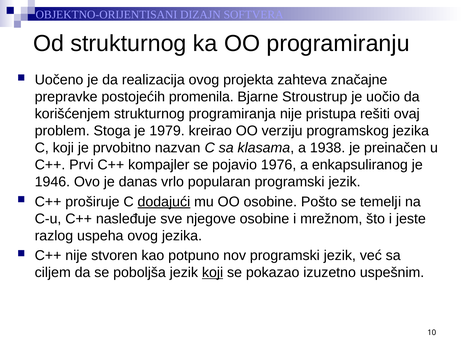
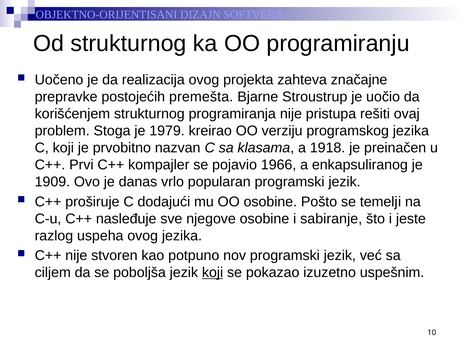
promenila: promenila -> premešta
1938: 1938 -> 1918
1976: 1976 -> 1966
1946: 1946 -> 1909
dodajući underline: present -> none
mrežnom: mrežnom -> sabiranje
